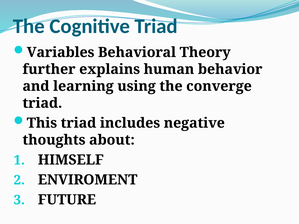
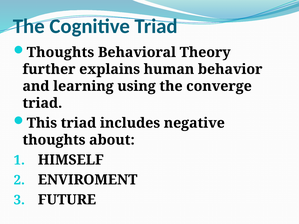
Variables at (61, 52): Variables -> Thoughts
